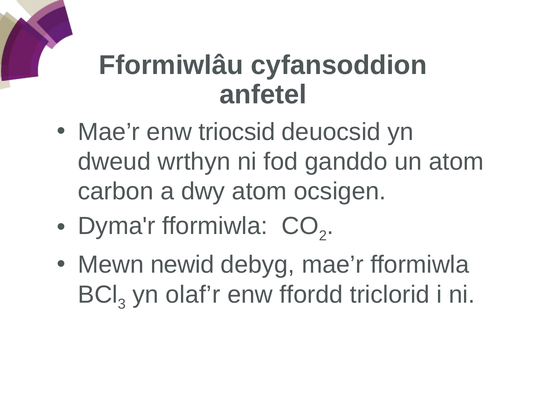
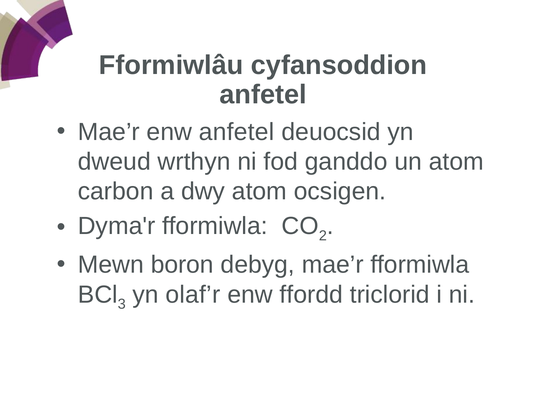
enw triocsid: triocsid -> anfetel
newid: newid -> boron
